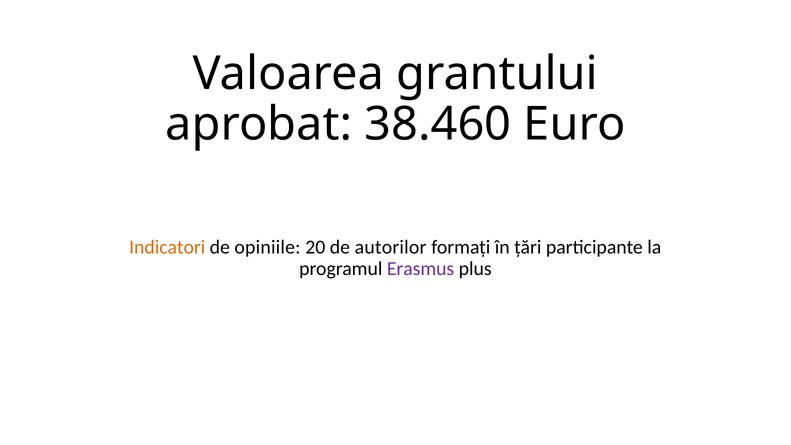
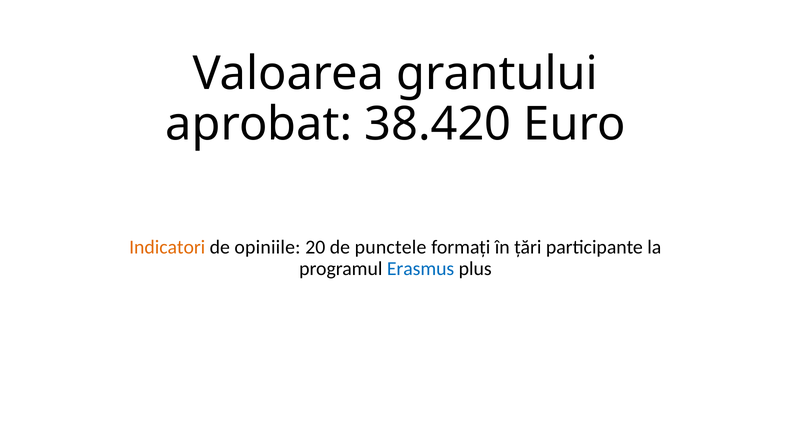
38.460: 38.460 -> 38.420
autorilor: autorilor -> punctele
Erasmus colour: purple -> blue
